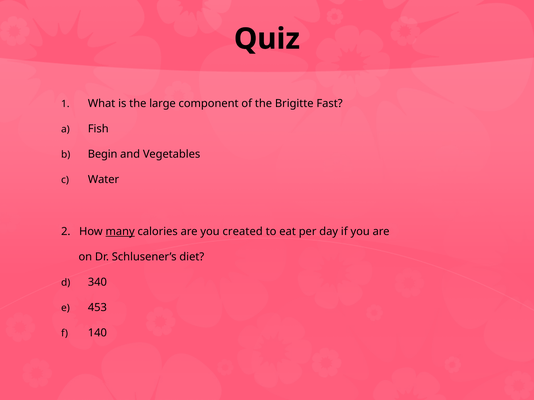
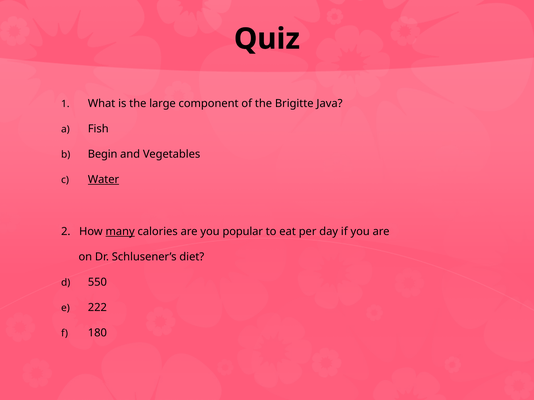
Fast: Fast -> Java
Water underline: none -> present
created: created -> popular
340: 340 -> 550
453: 453 -> 222
140: 140 -> 180
